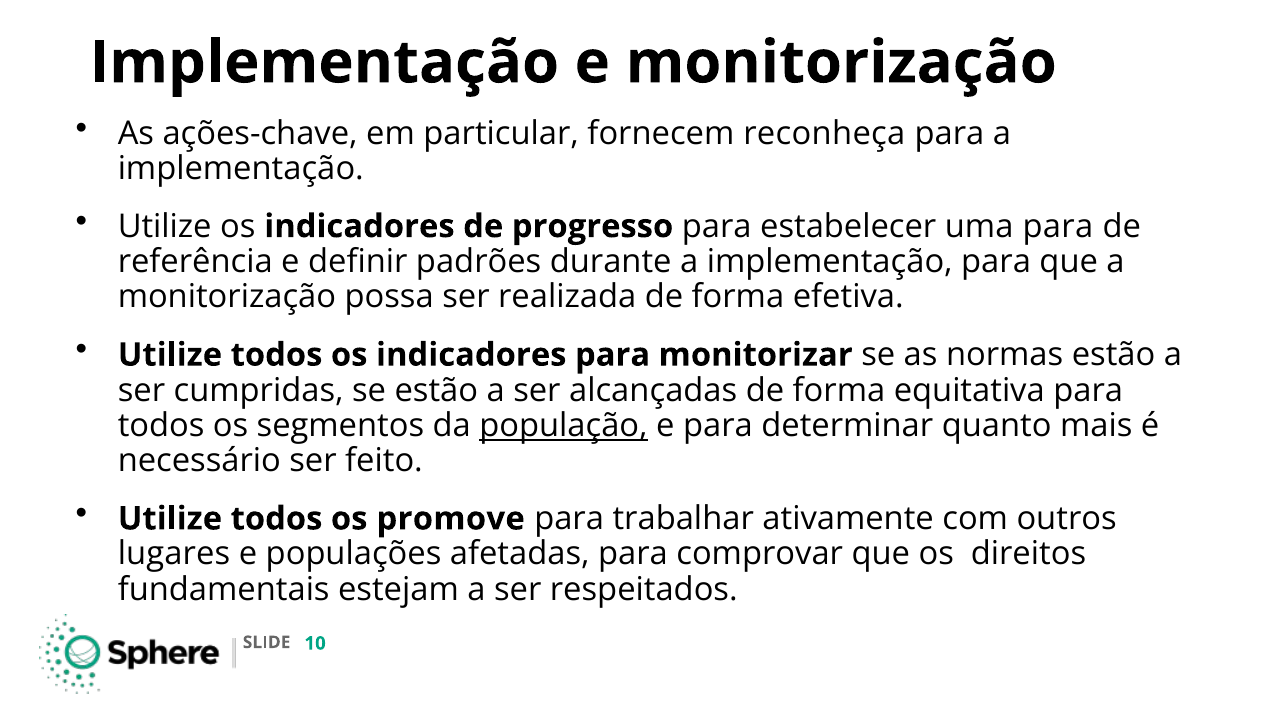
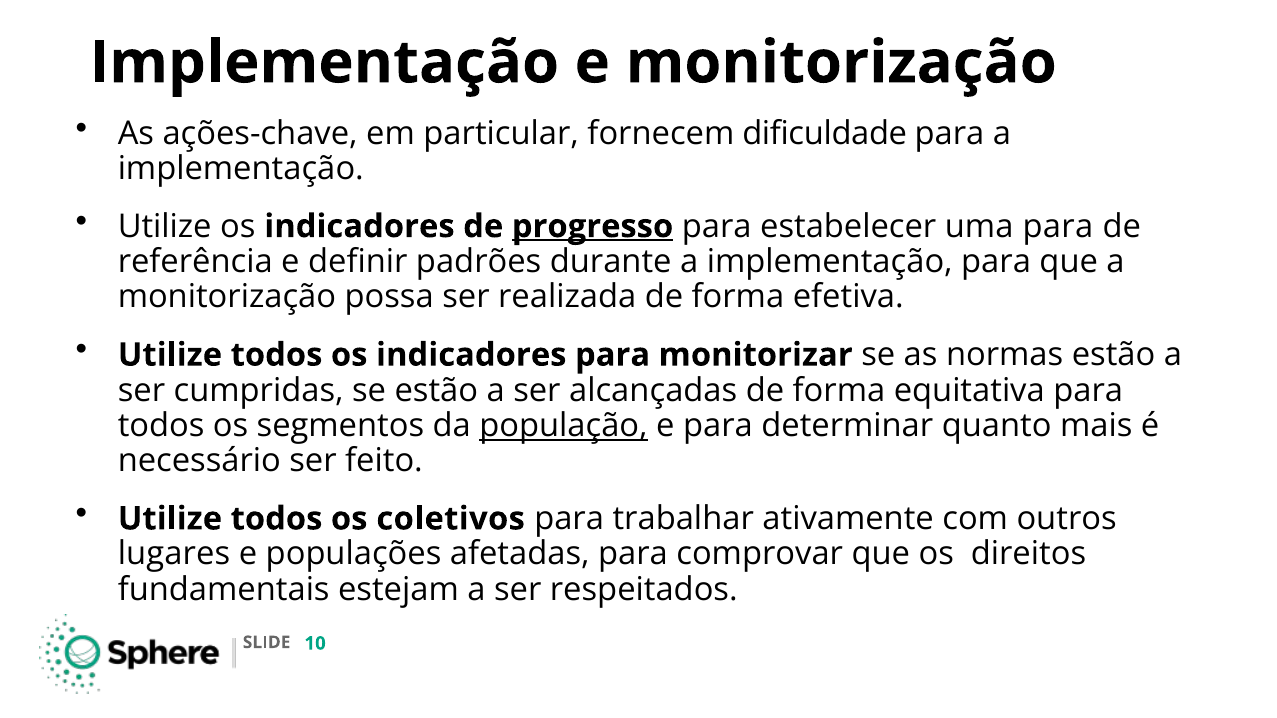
reconheça: reconheça -> dificuldade
progresso underline: none -> present
promove: promove -> coletivos
